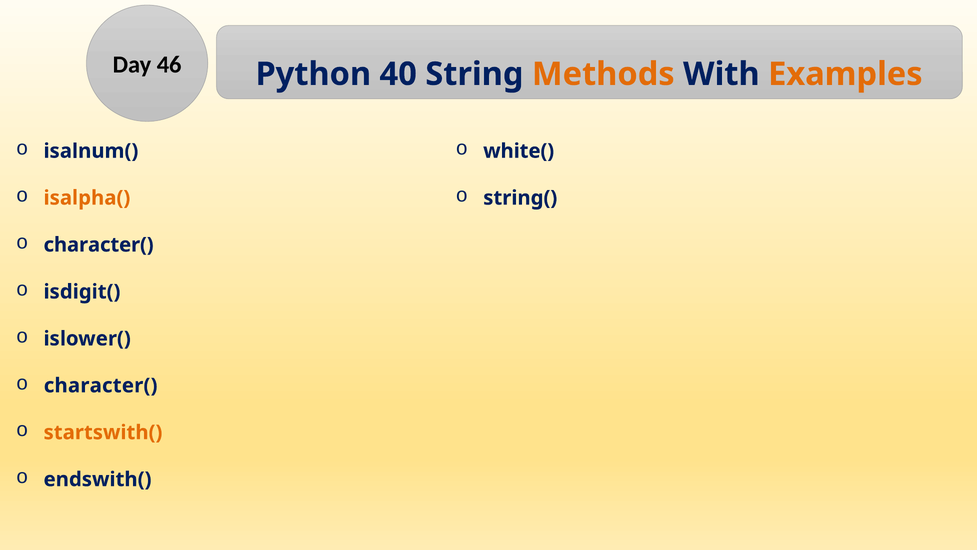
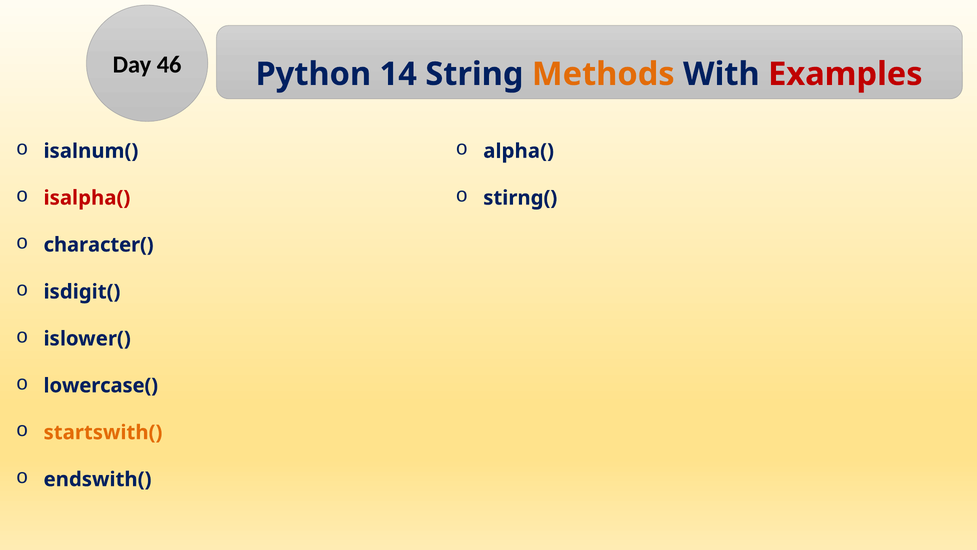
40: 40 -> 14
Examples colour: orange -> red
white(: white( -> alpha(
isalpha( colour: orange -> red
string(: string( -> stirng(
character( at (101, 385): character( -> lowercase(
